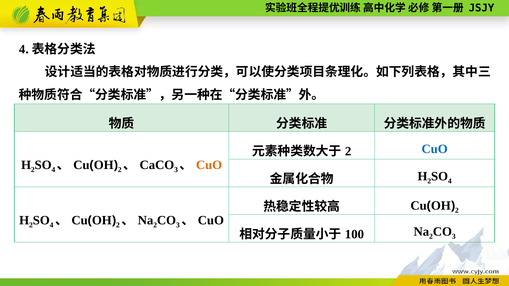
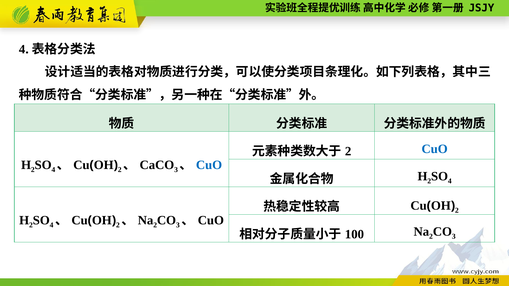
CuO at (209, 165) colour: orange -> blue
